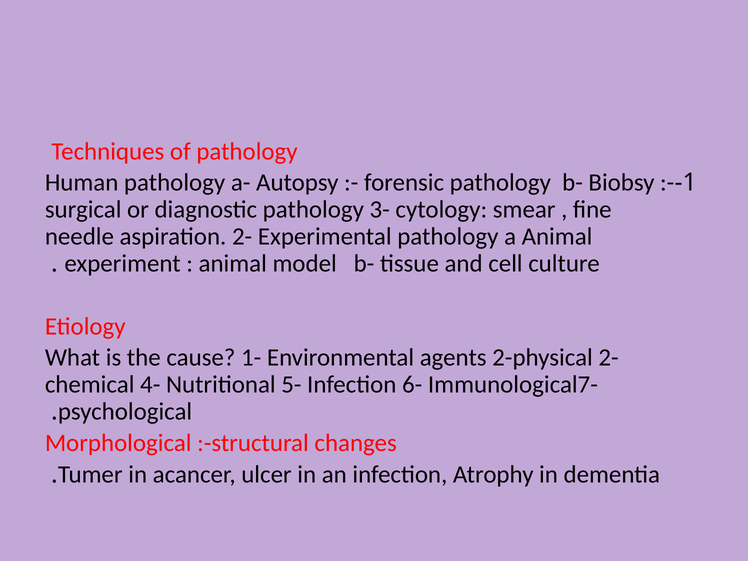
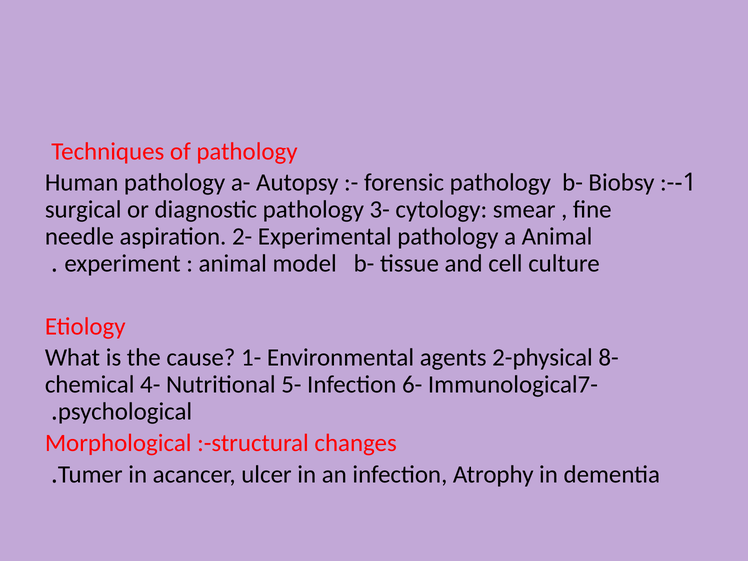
2-physical 2-: 2- -> 8-
